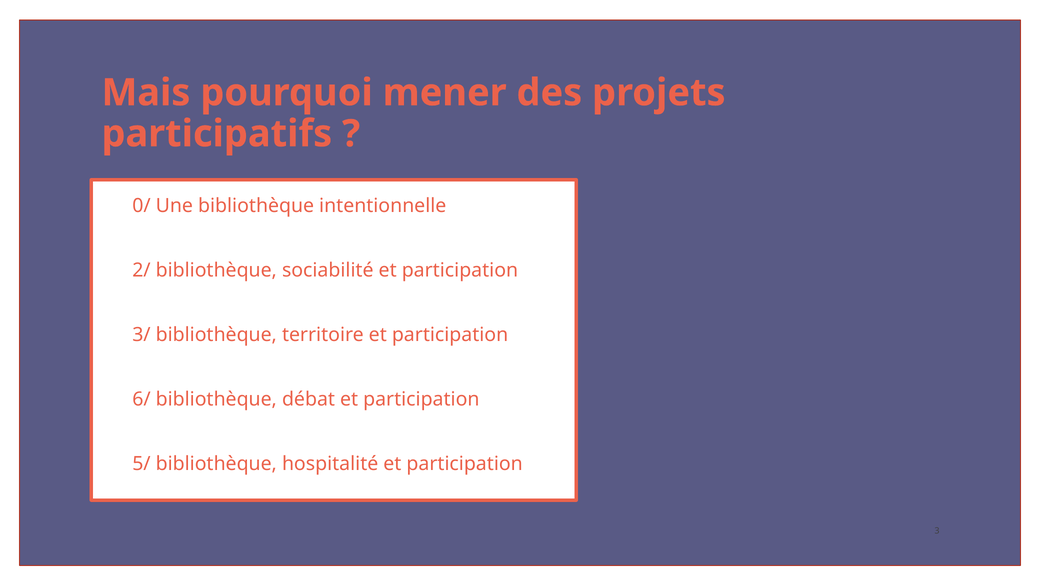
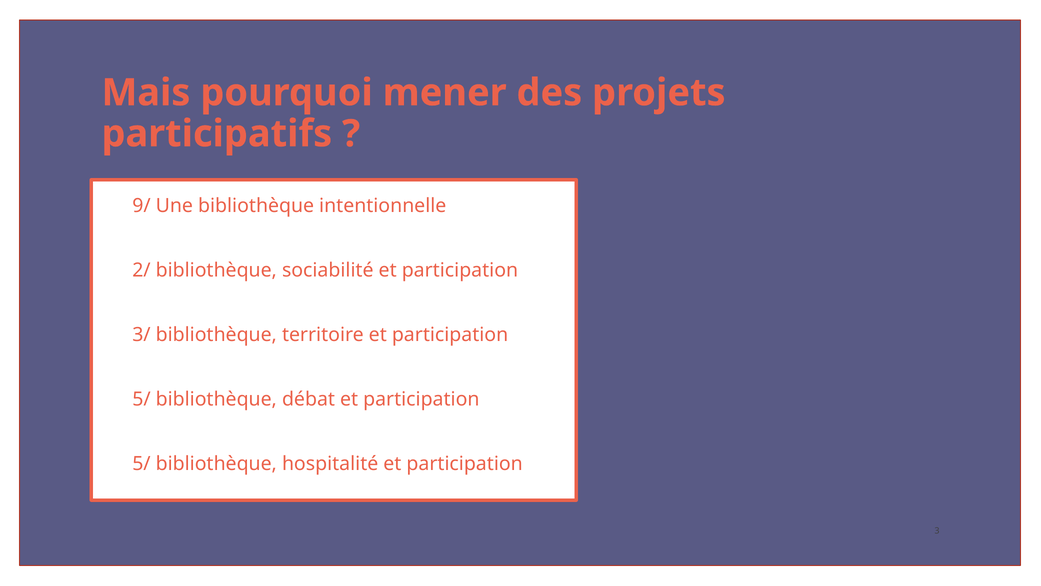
0/: 0/ -> 9/
6/ at (141, 399): 6/ -> 5/
